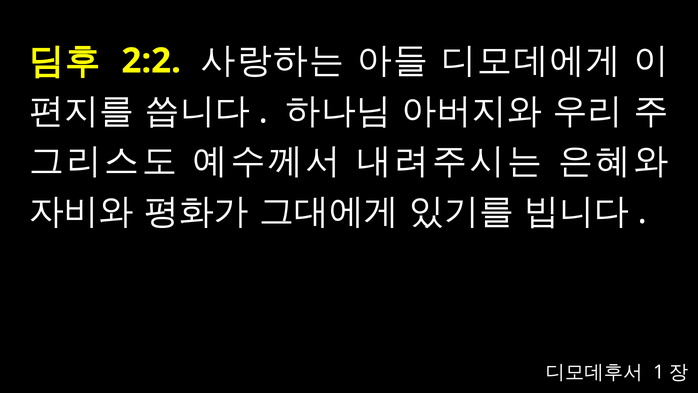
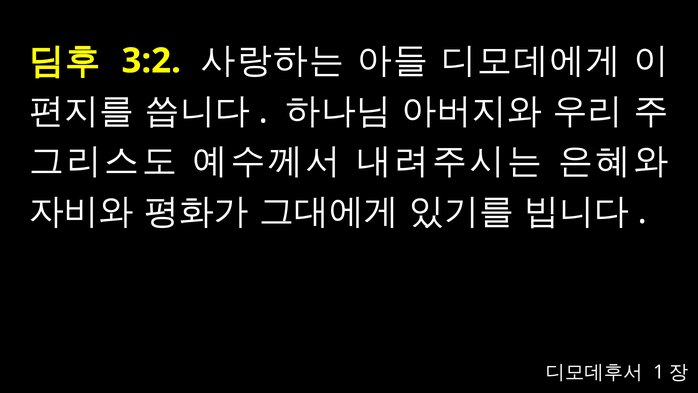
2:2: 2:2 -> 3:2
